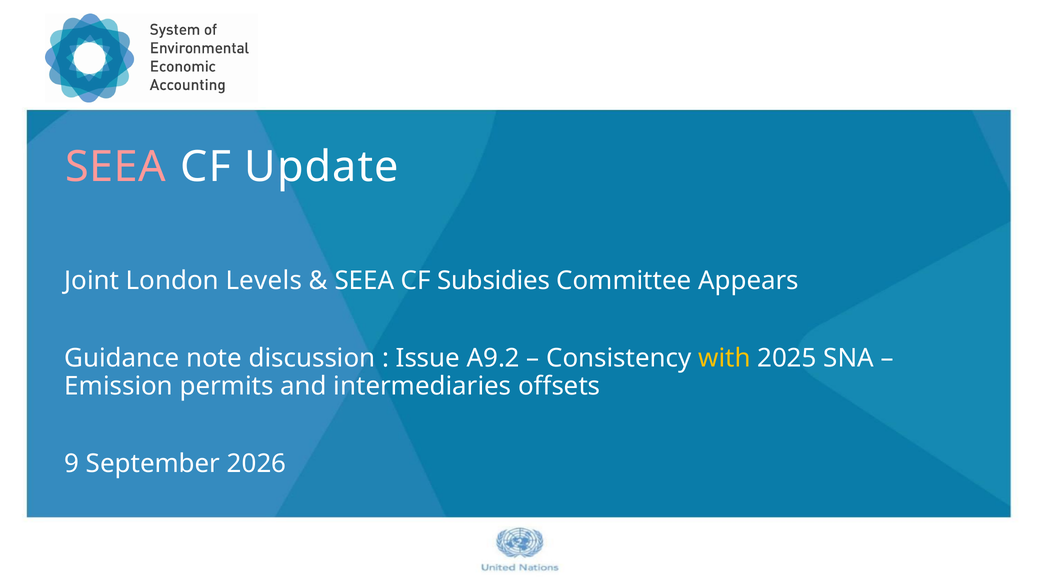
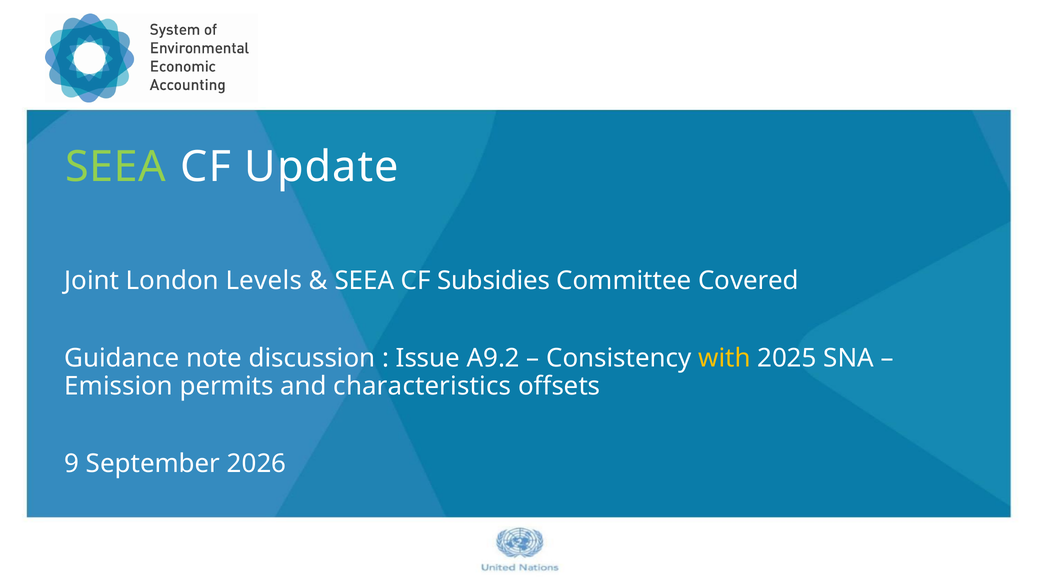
SEEA at (115, 167) colour: pink -> light green
Appears: Appears -> Covered
intermediaries: intermediaries -> characteristics
